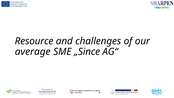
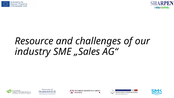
average: average -> industry
„Since: „Since -> „Sales
